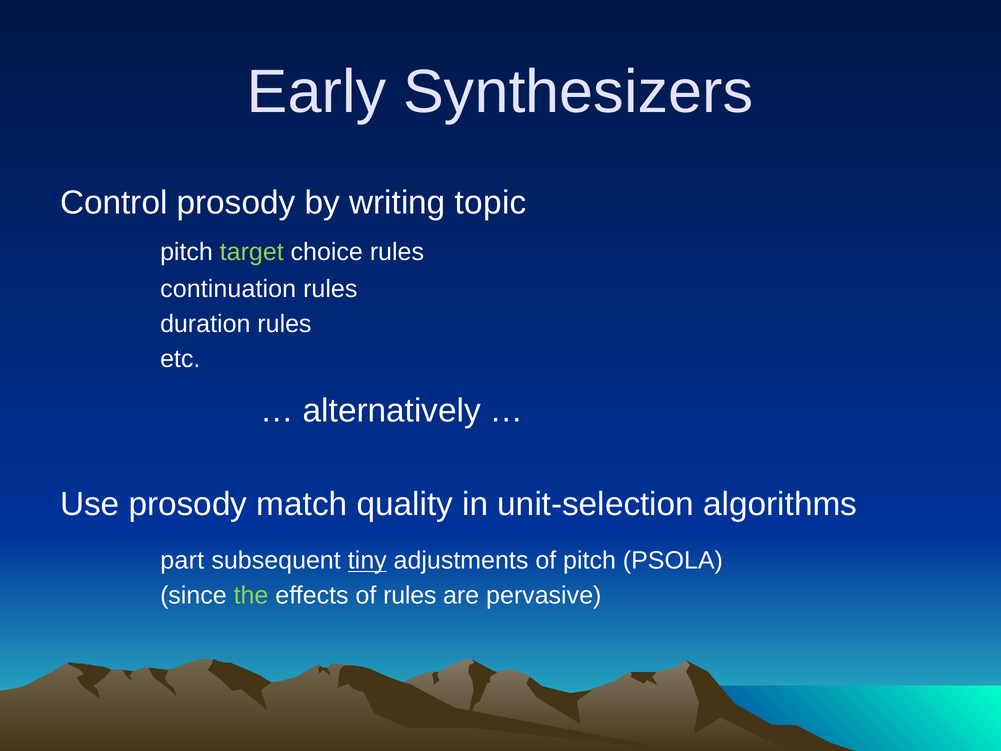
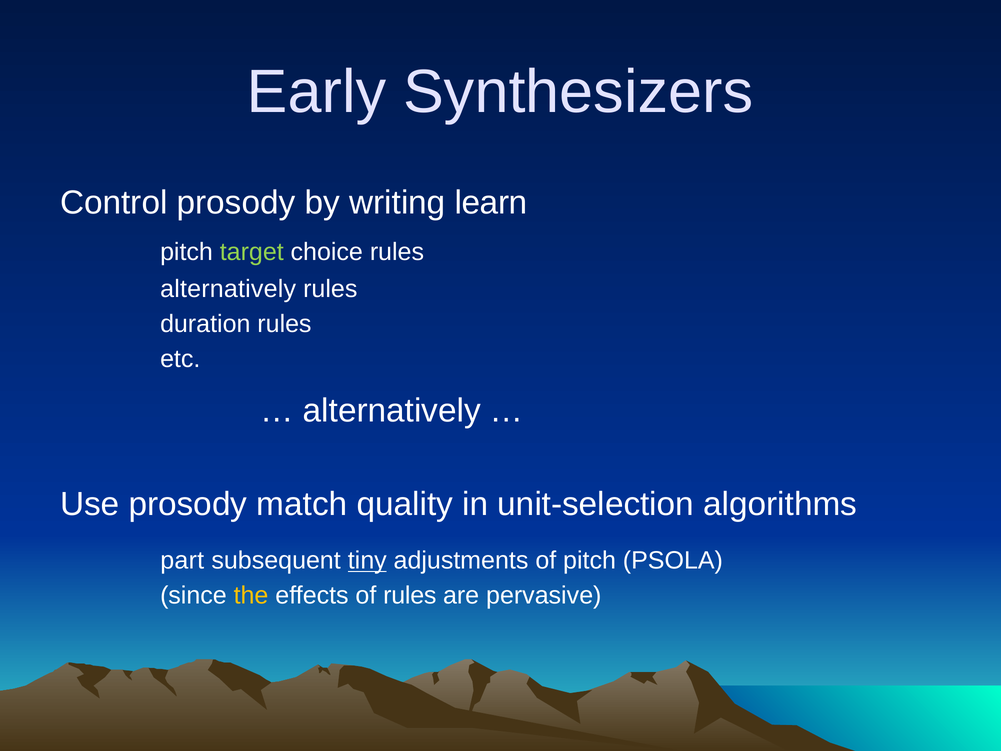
topic: topic -> learn
continuation at (228, 289): continuation -> alternatively
the colour: light green -> yellow
